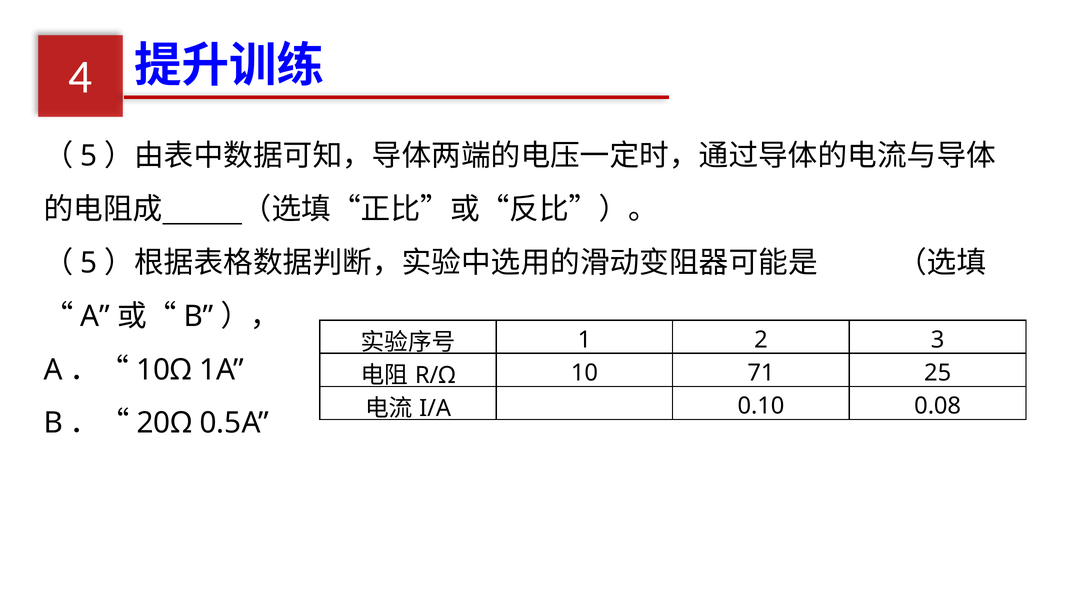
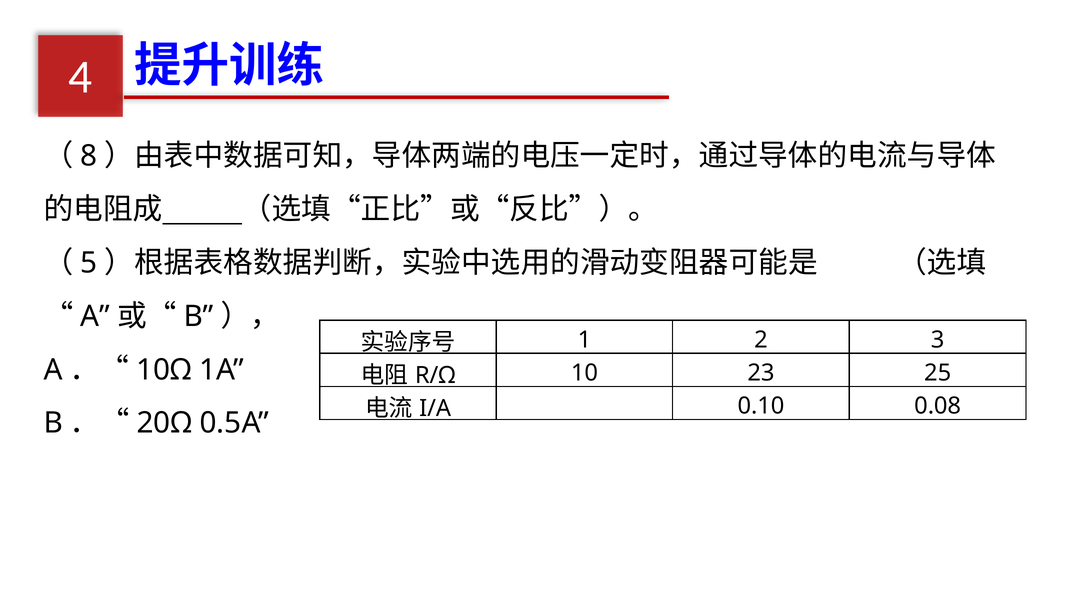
5 at (89, 156): 5 -> 8
71: 71 -> 23
